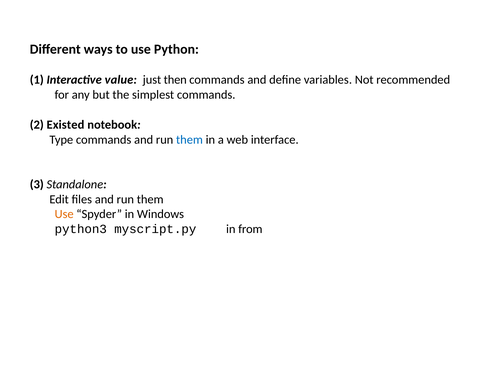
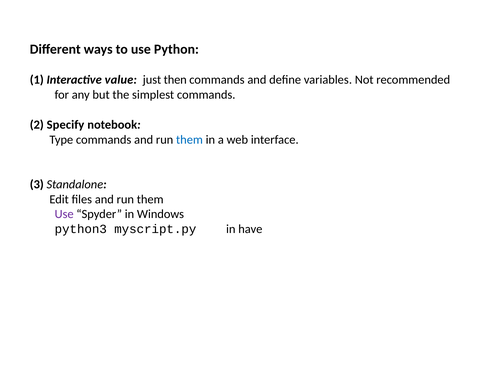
Existed: Existed -> Specify
Use at (64, 214) colour: orange -> purple
from: from -> have
